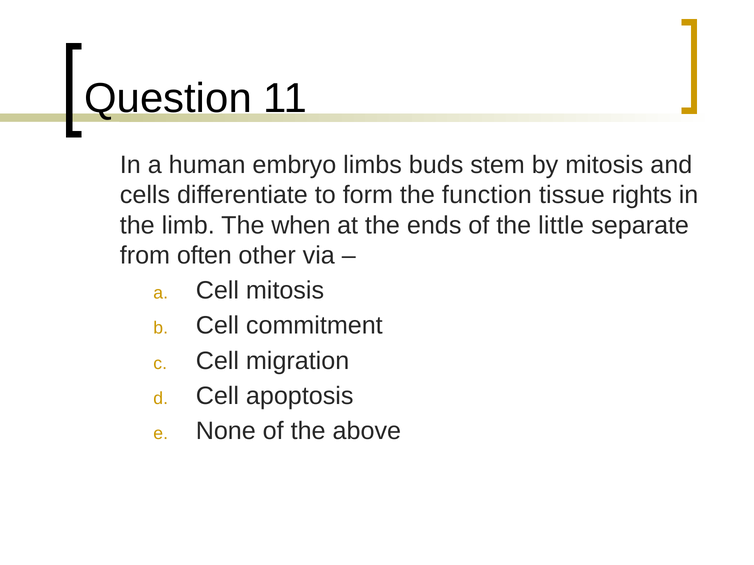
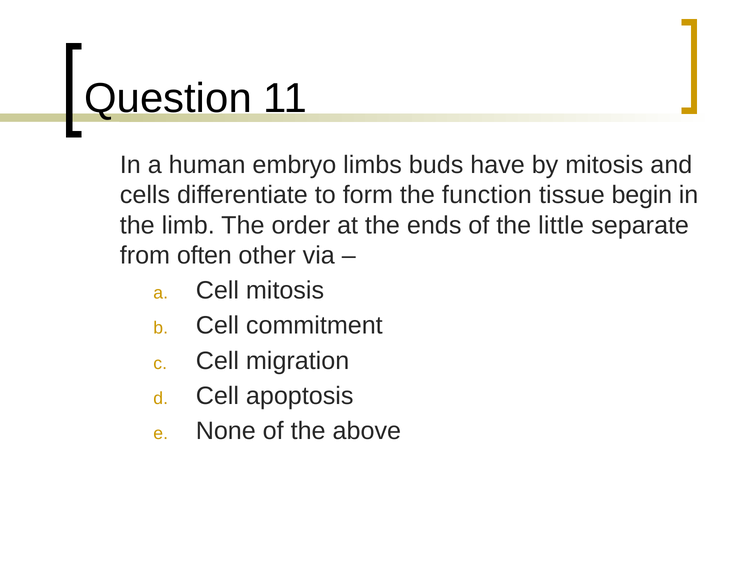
stem: stem -> have
rights: rights -> begin
when: when -> order
